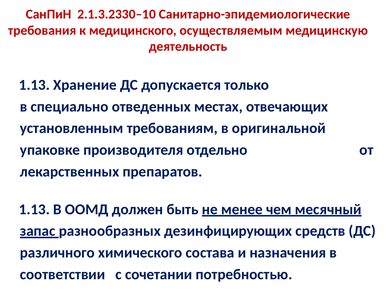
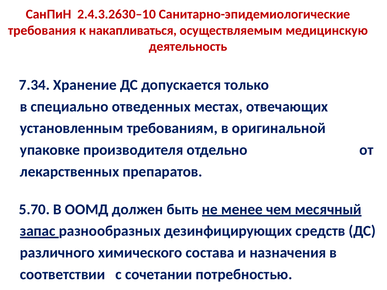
2.1.3.2330–10: 2.1.3.2330–10 -> 2.4.3.2630–10
медицинского: медицинского -> накапливаться
1.13 at (34, 85): 1.13 -> 7.34
1.13 at (34, 210): 1.13 -> 5.70
